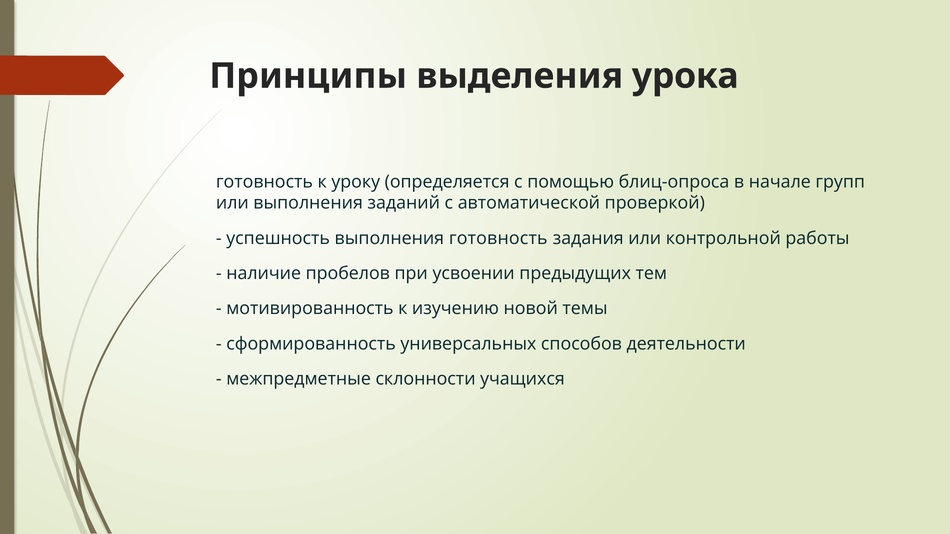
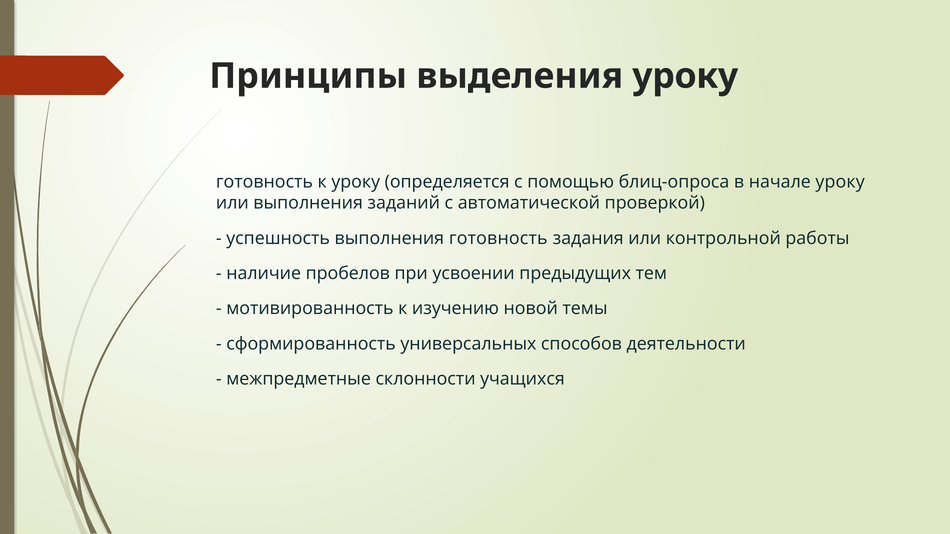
выделения урока: урока -> уроку
начале групп: групп -> уроку
